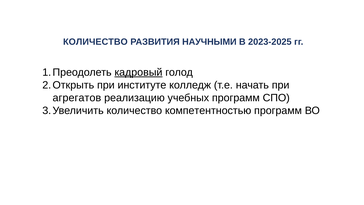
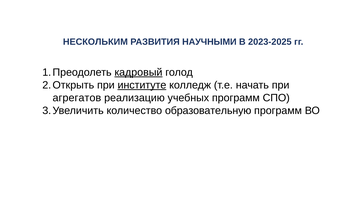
КОЛИЧЕСТВО at (95, 42): КОЛИЧЕСТВО -> НЕСКОЛЬКИМ
институте underline: none -> present
компетентностью: компетентностью -> образовательную
